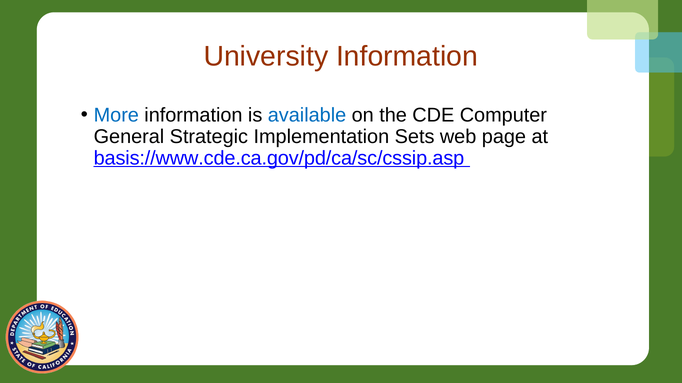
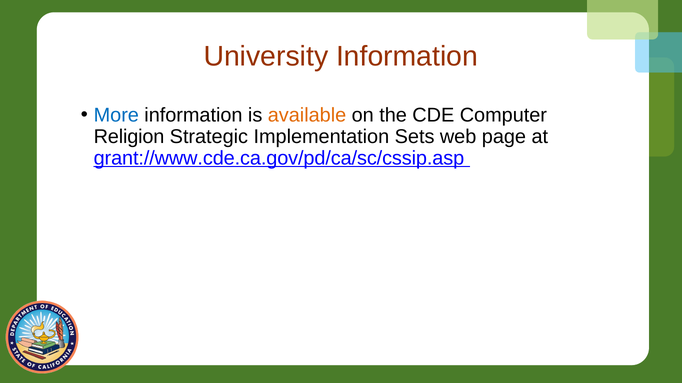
available colour: blue -> orange
General: General -> Religion
basis://www.cde.ca.gov/pd/ca/sc/cssip.asp: basis://www.cde.ca.gov/pd/ca/sc/cssip.asp -> grant://www.cde.ca.gov/pd/ca/sc/cssip.asp
